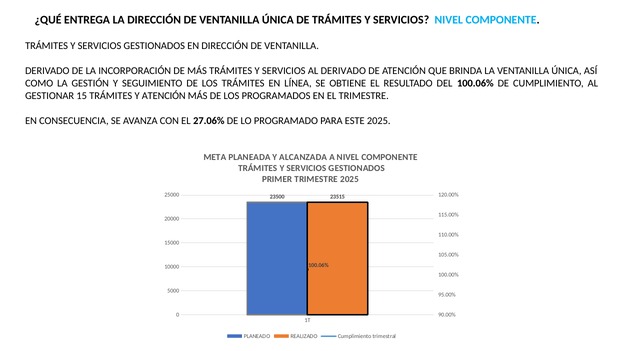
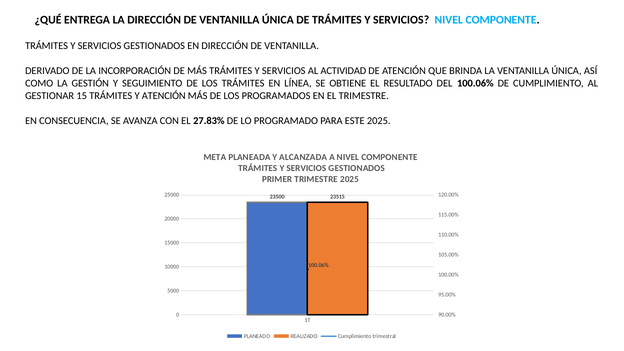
AL DERIVADO: DERIVADO -> ACTIVIDAD
27.06%: 27.06% -> 27.83%
